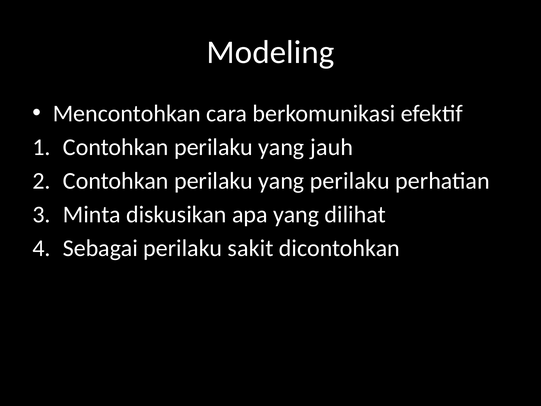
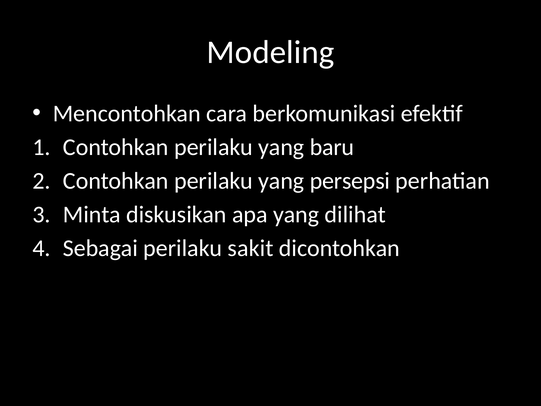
jauh: jauh -> baru
yang perilaku: perilaku -> persepsi
